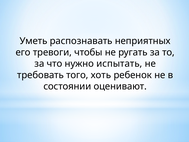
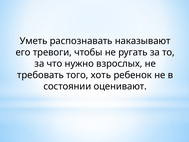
неприятных: неприятных -> наказывают
испытать: испытать -> взрослых
